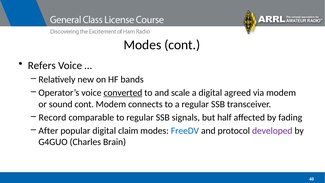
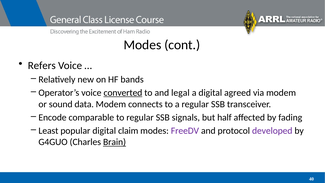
scale: scale -> legal
sound cont: cont -> data
Record: Record -> Encode
After: After -> Least
FreeDV colour: blue -> purple
Brain underline: none -> present
